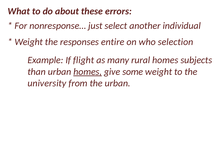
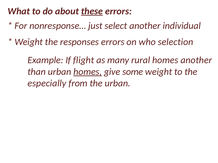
these underline: none -> present
responses entire: entire -> errors
homes subjects: subjects -> another
university: university -> especially
